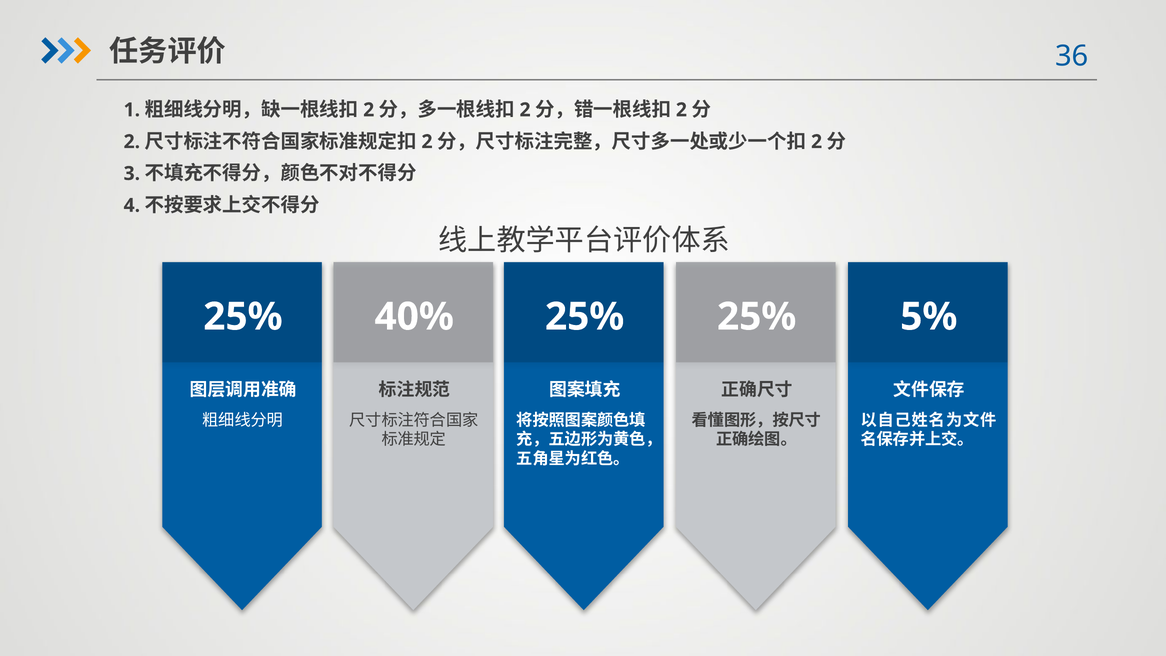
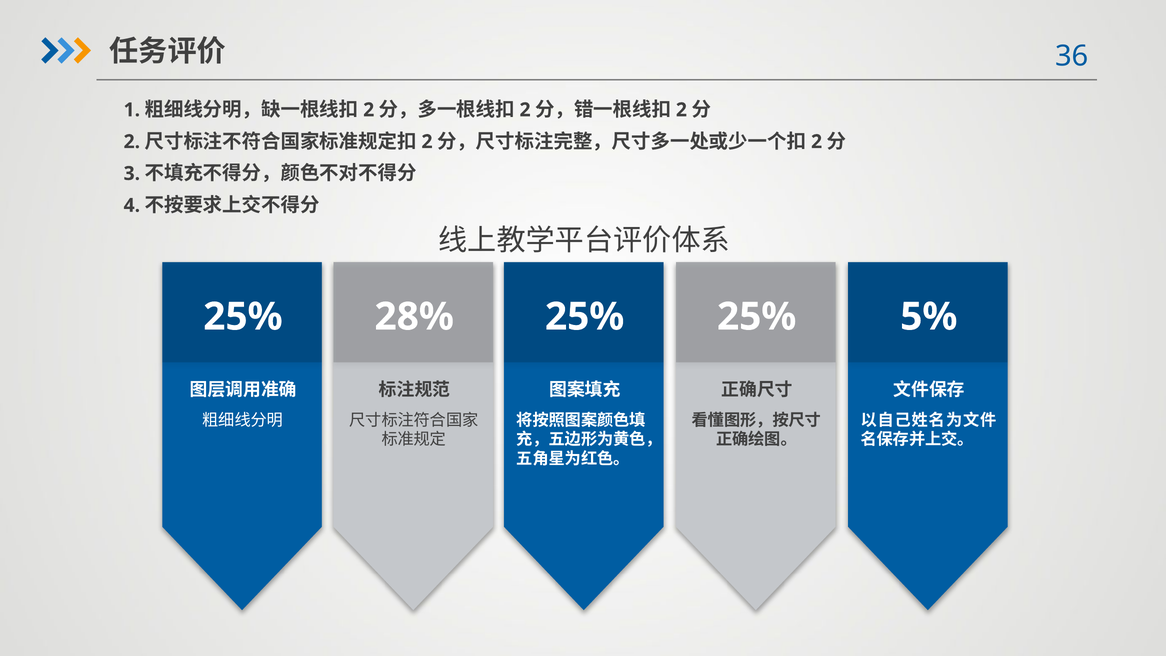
40%: 40% -> 28%
